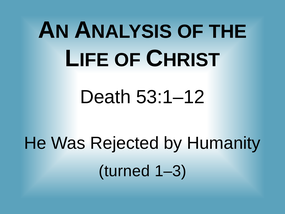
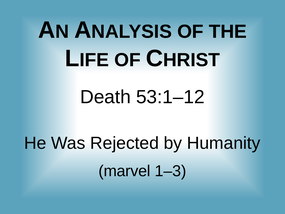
turned: turned -> marvel
